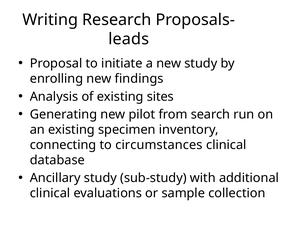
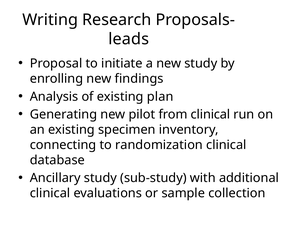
sites: sites -> plan
from search: search -> clinical
circumstances: circumstances -> randomization
